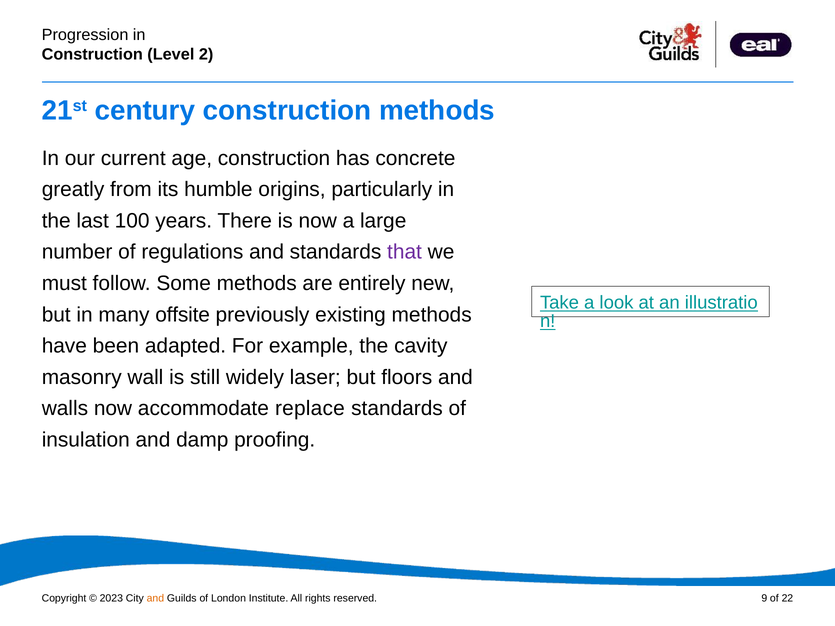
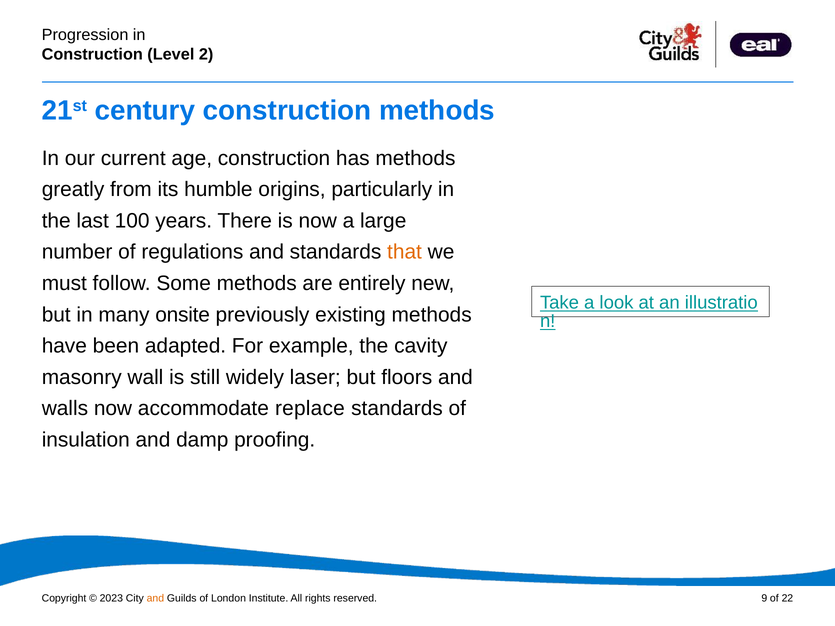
has concrete: concrete -> methods
that colour: purple -> orange
offsite: offsite -> onsite
